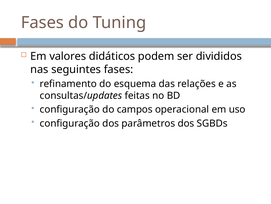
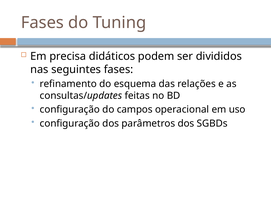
valores: valores -> precisa
